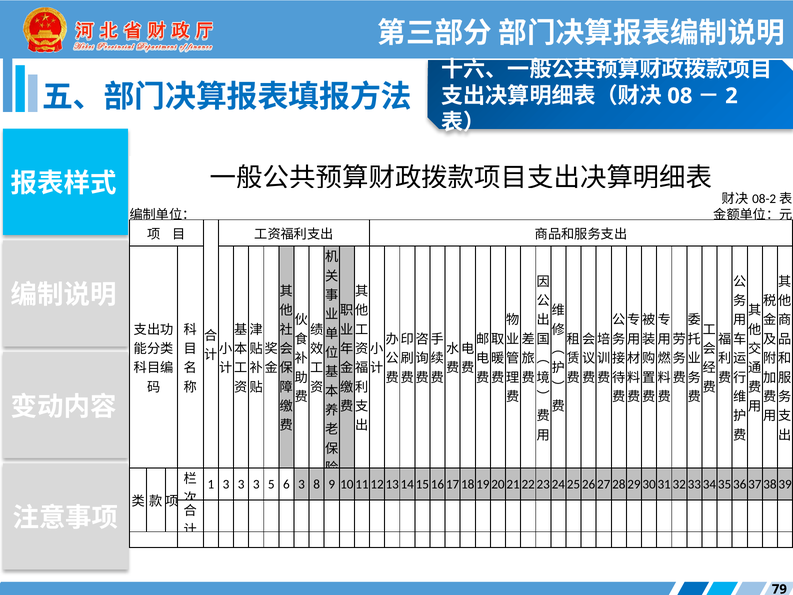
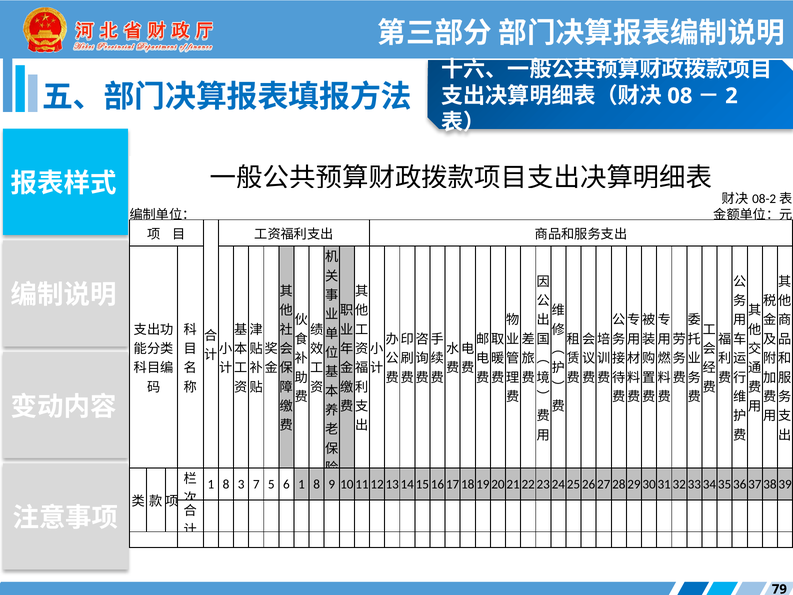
3 at (226, 484): 3 -> 8
3 at (256, 484): 3 -> 7
6 3: 3 -> 1
